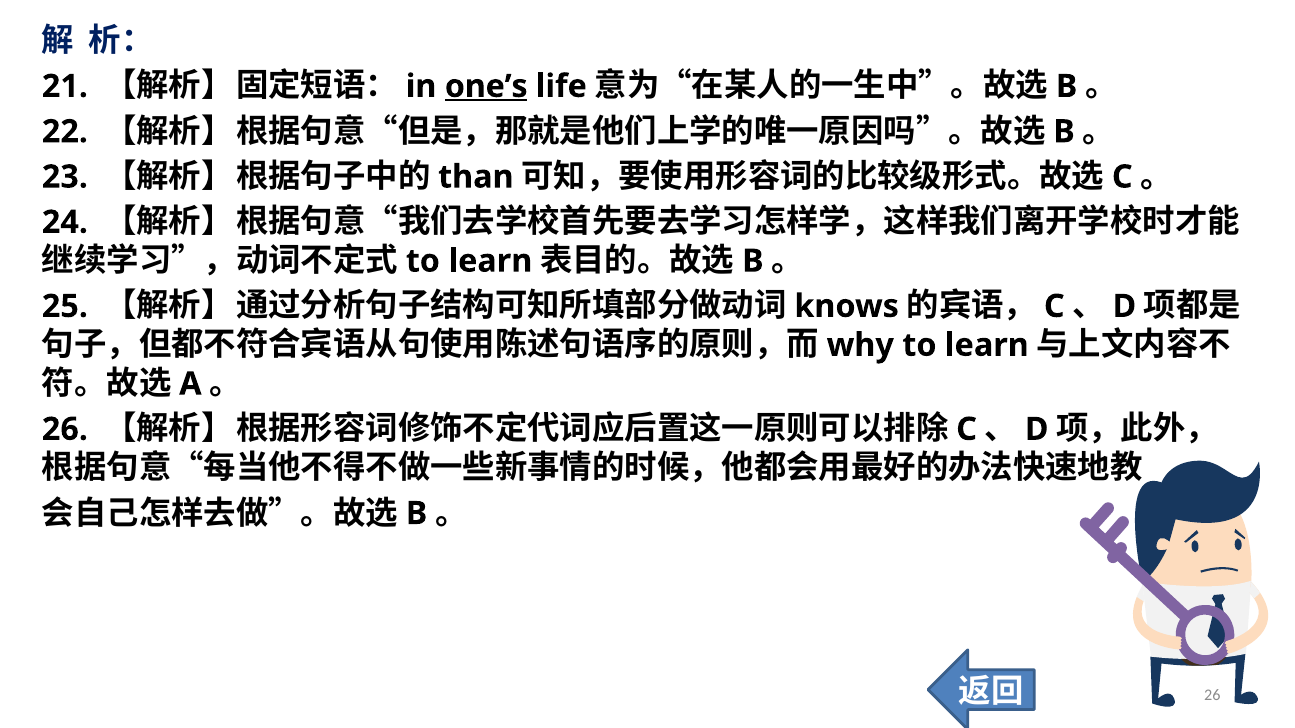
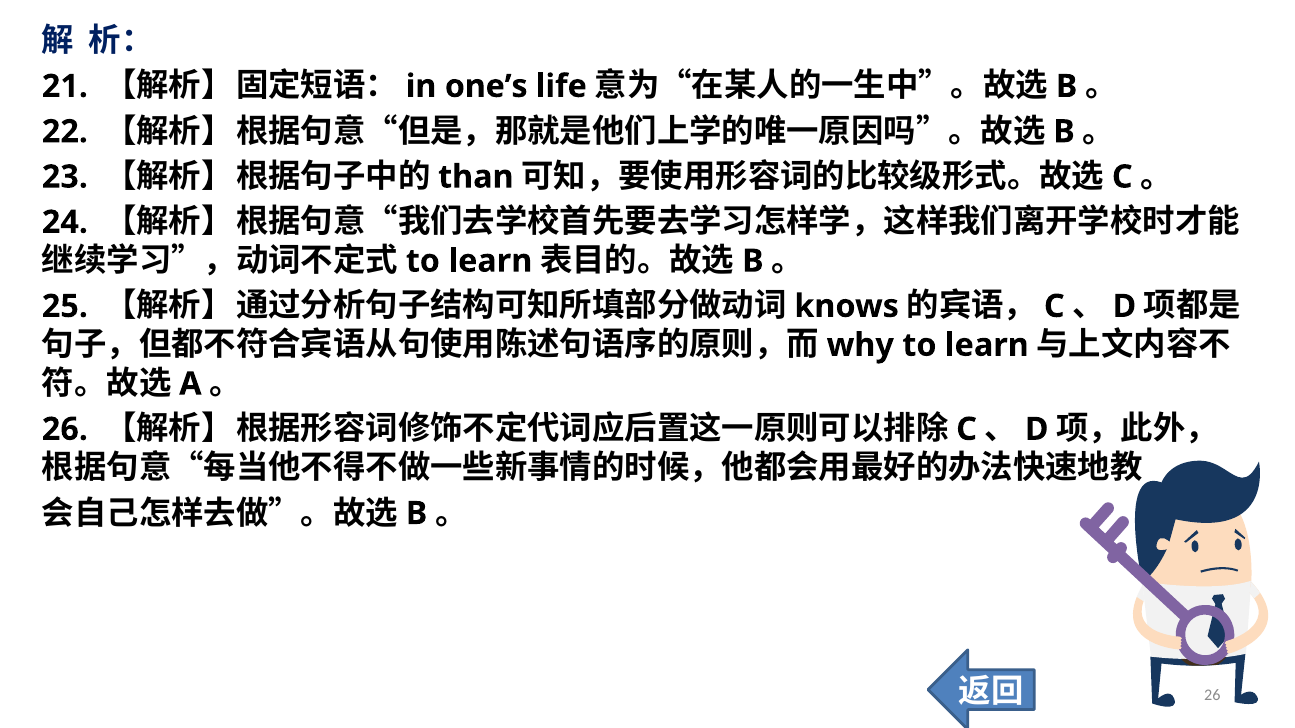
one’s underline: present -> none
